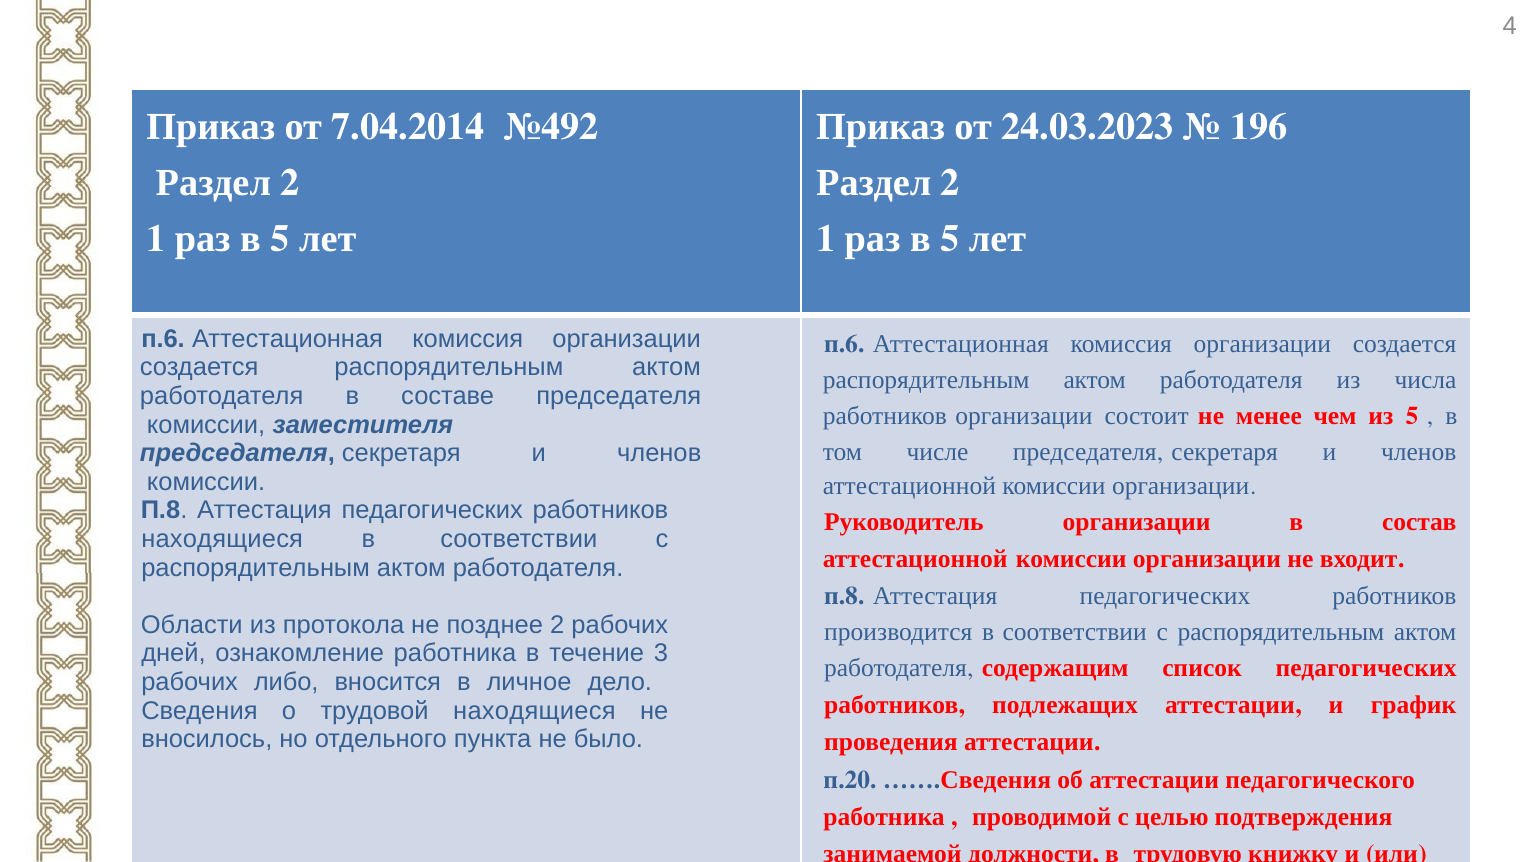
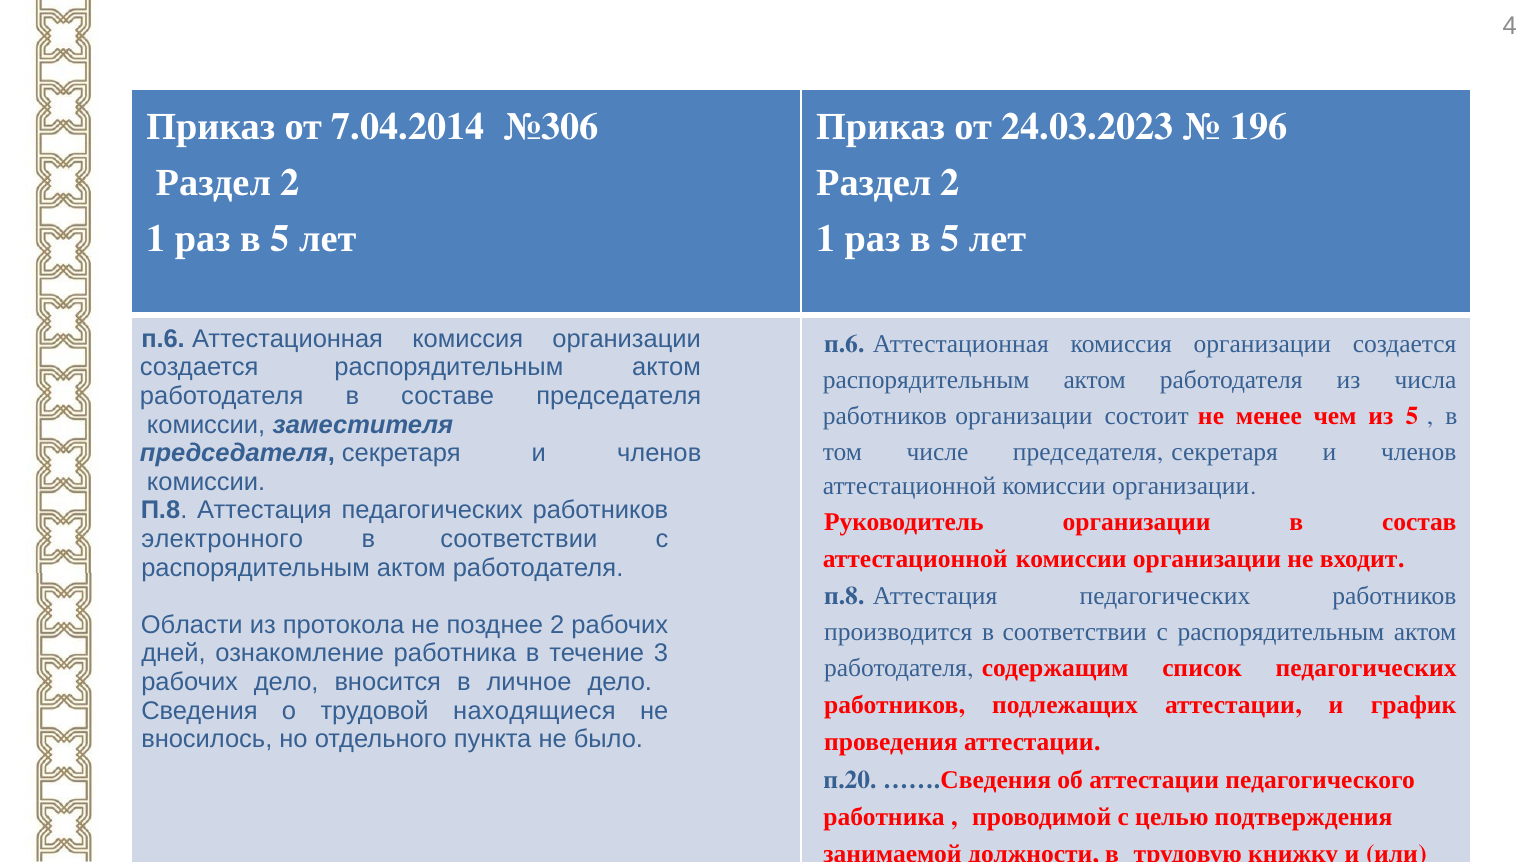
№492: №492 -> №306
находящиеся at (222, 539): находящиеся -> электронного
рабочих либо: либо -> дело
